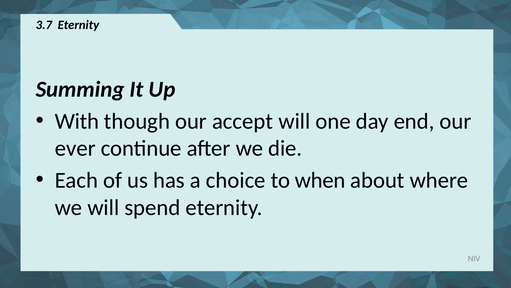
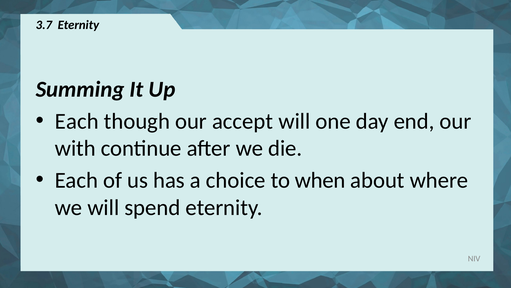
With at (77, 121): With -> Each
ever: ever -> with
